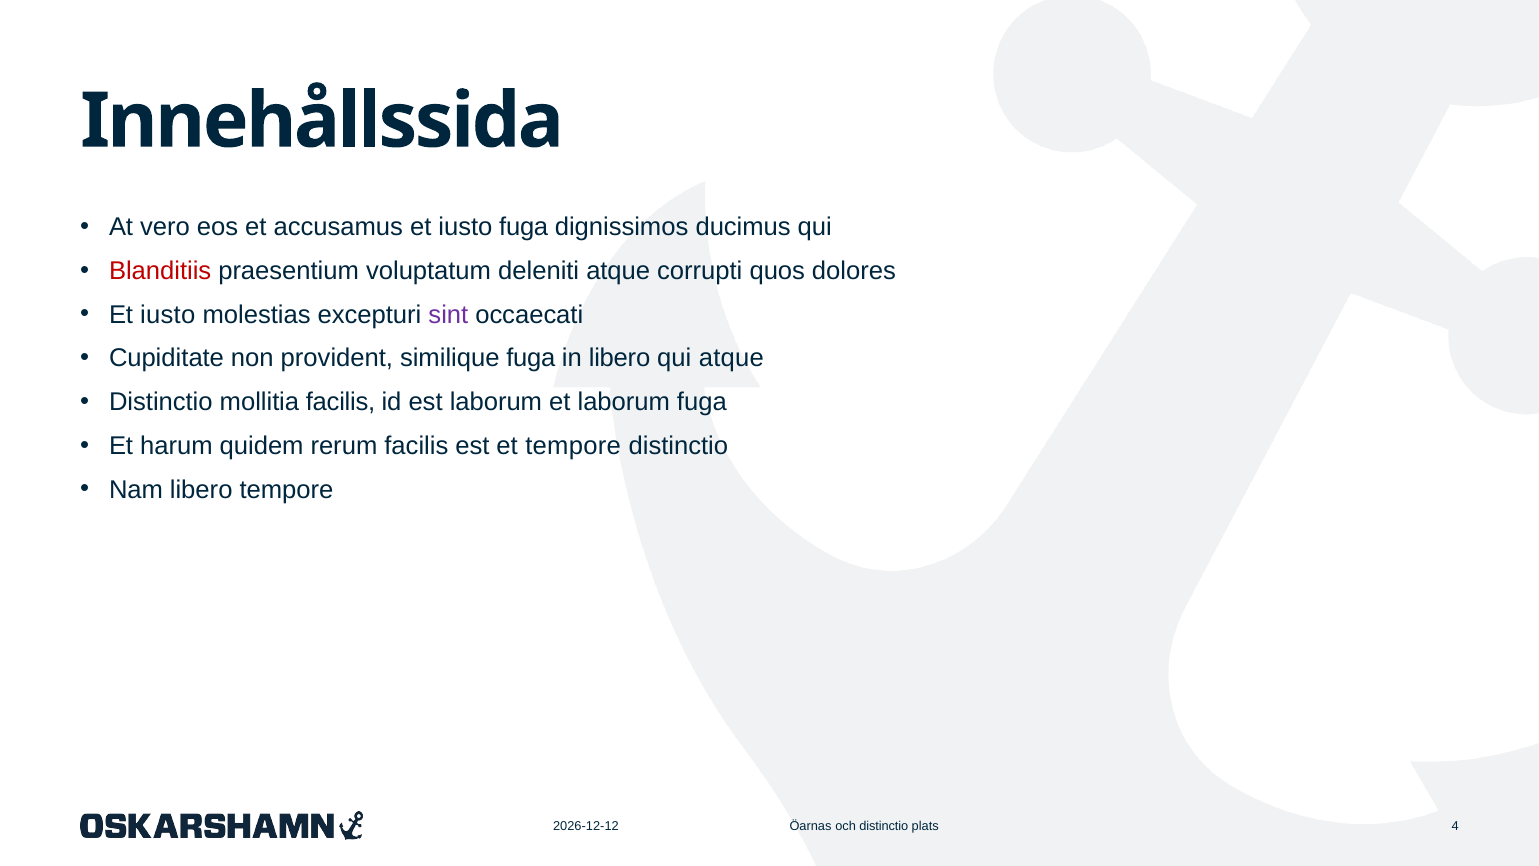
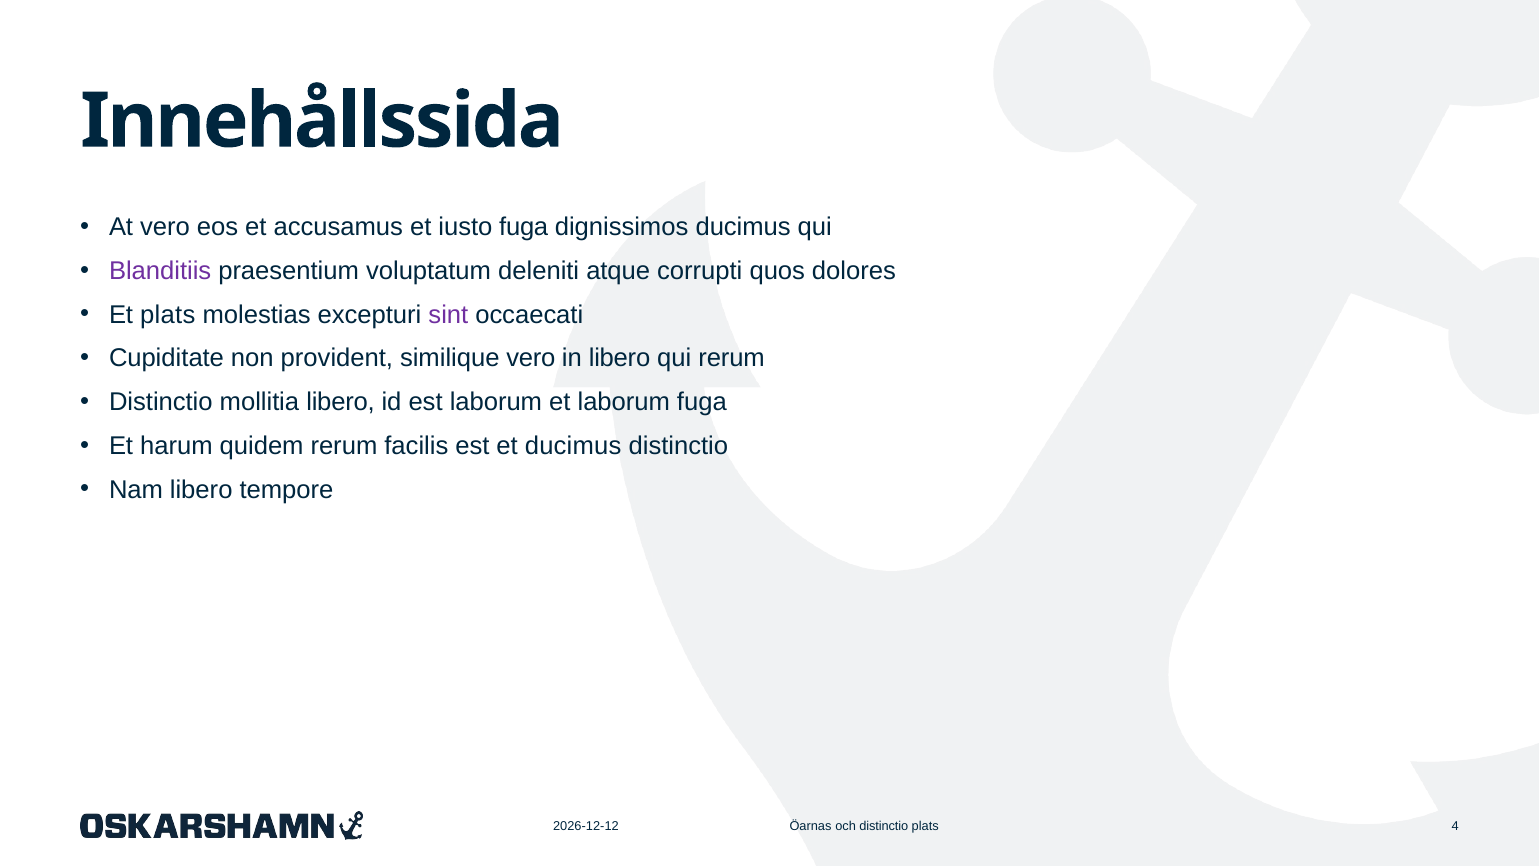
Blanditiis colour: red -> purple
iusto at (168, 315): iusto -> plats
similique fuga: fuga -> vero
qui atque: atque -> rerum
mollitia facilis: facilis -> libero
et tempore: tempore -> ducimus
